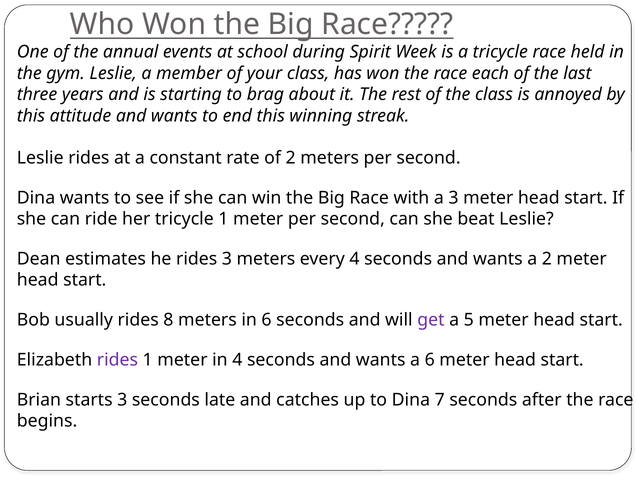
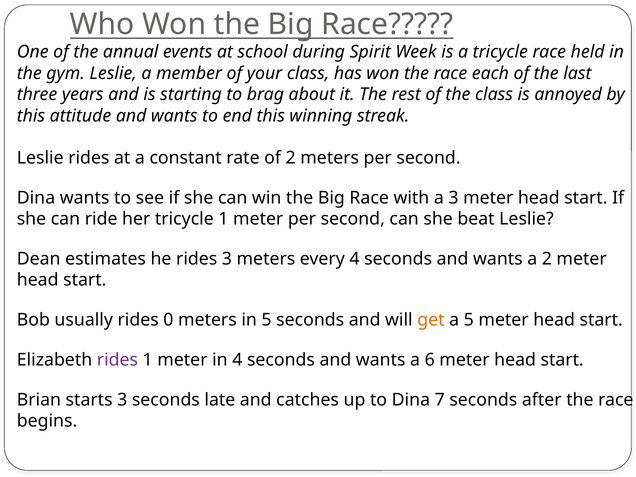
8: 8 -> 0
in 6: 6 -> 5
get colour: purple -> orange
